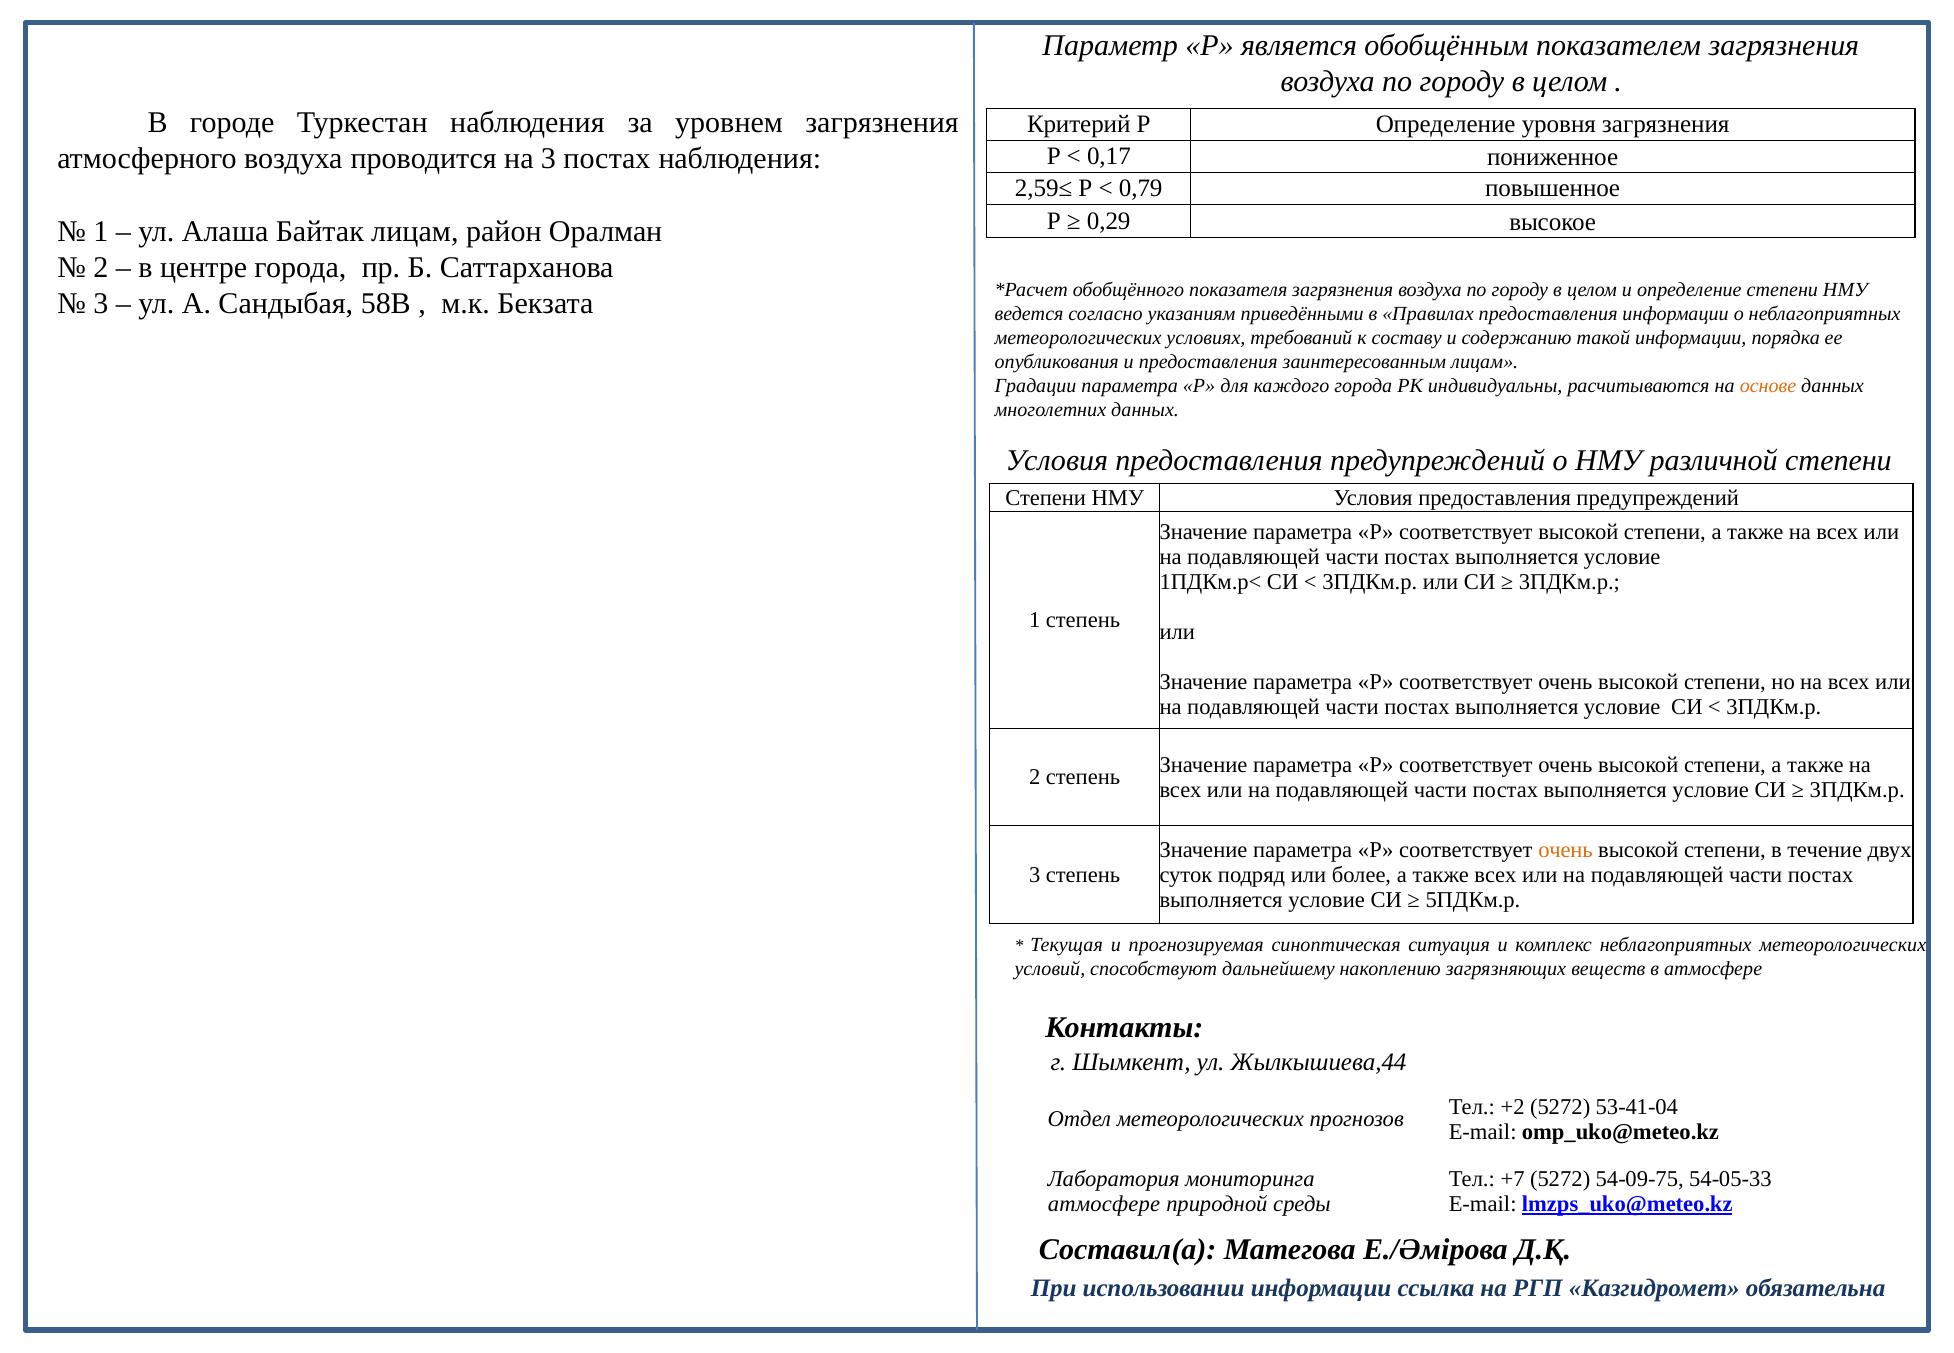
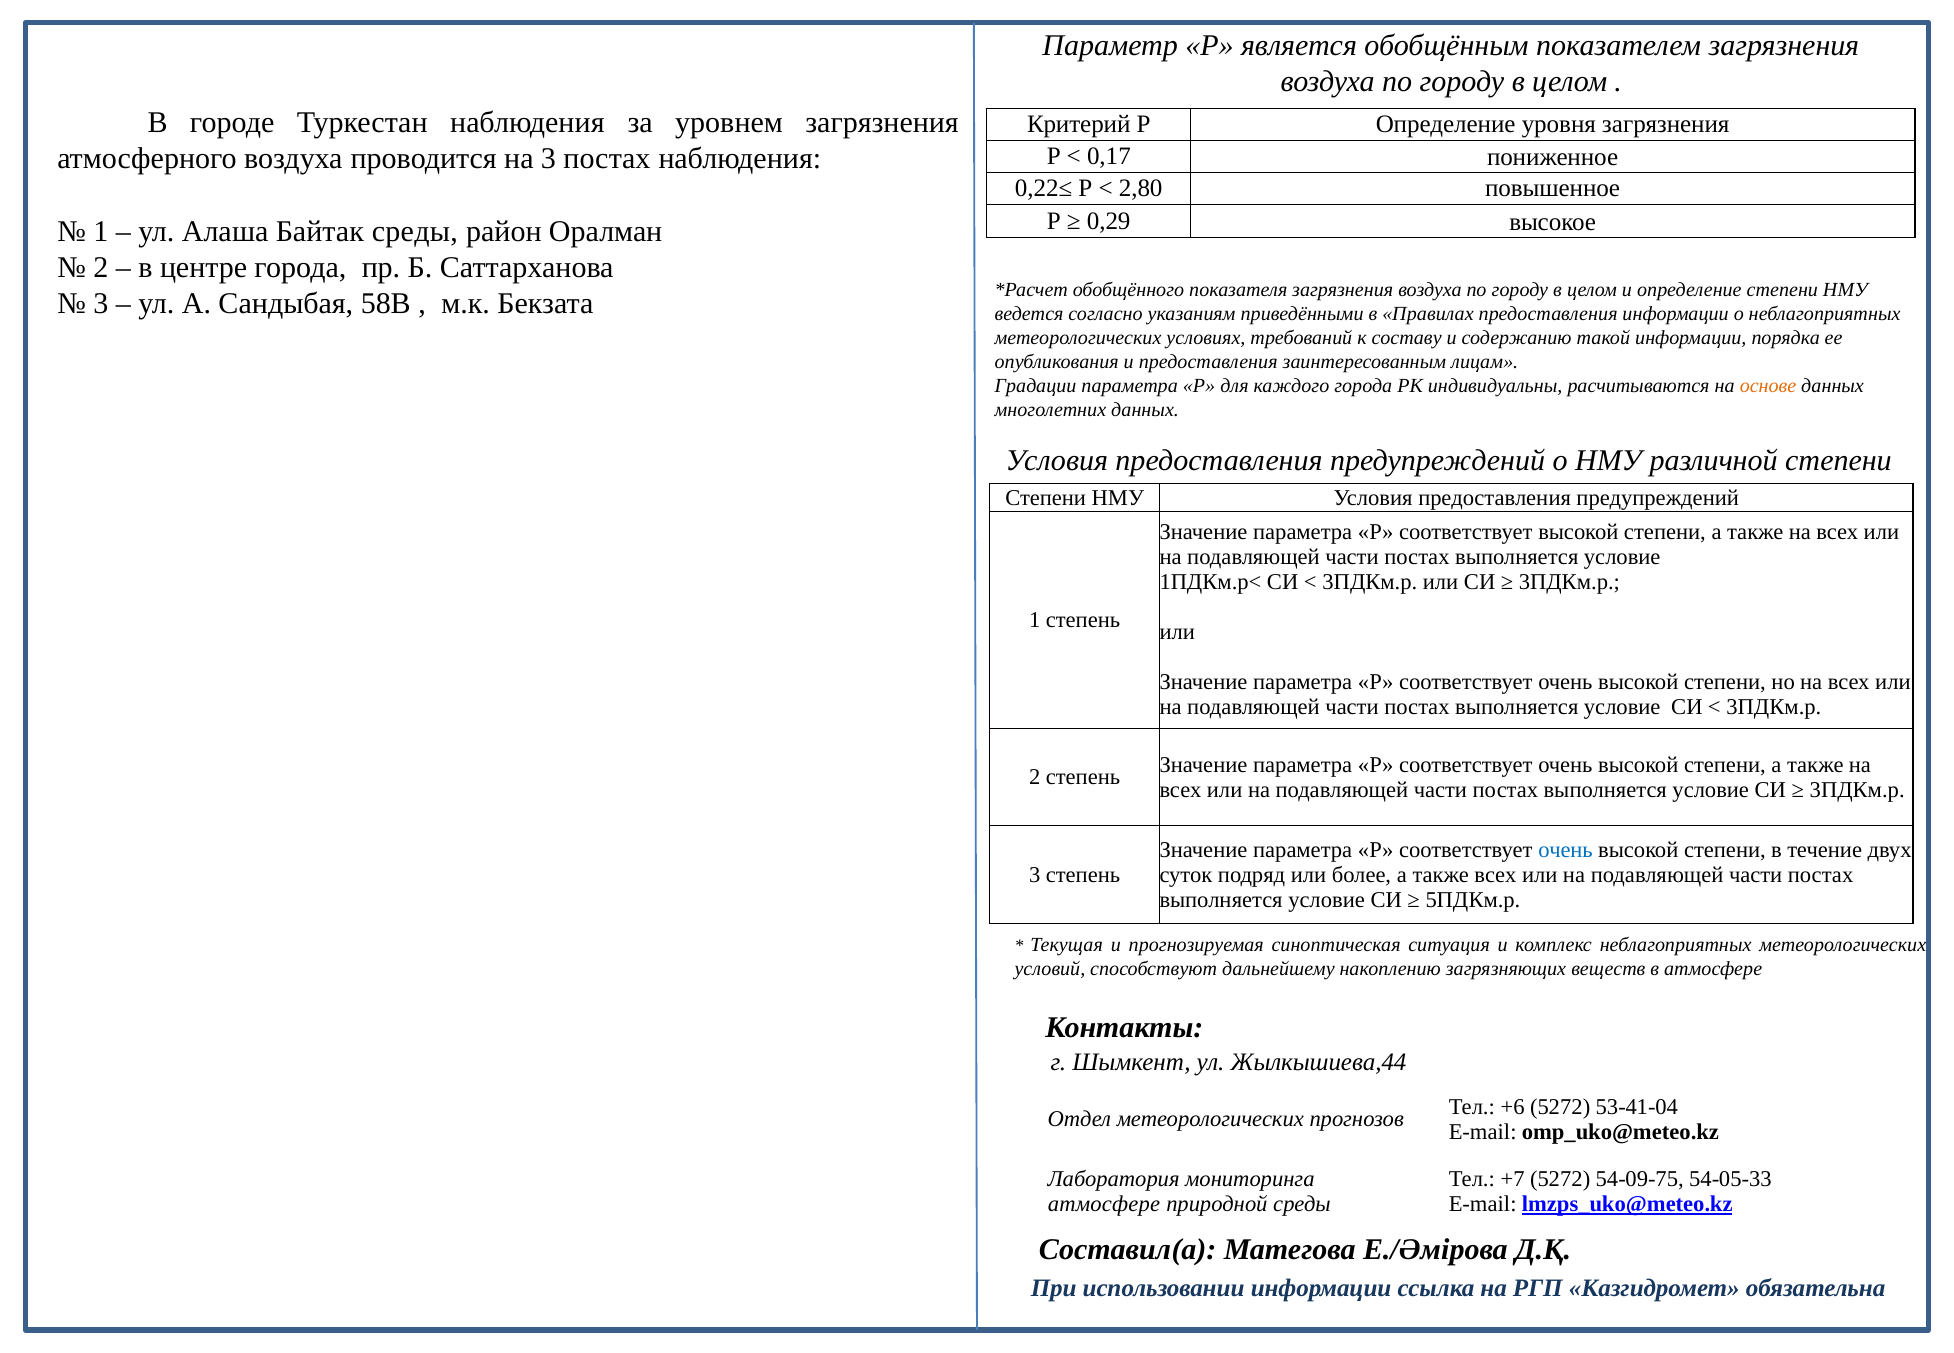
2,59≤: 2,59≤ -> 0,22≤
0,79: 0,79 -> 2,80
Байтак лицам: лицам -> среды
очень at (1565, 850) colour: orange -> blue
+2: +2 -> +6
